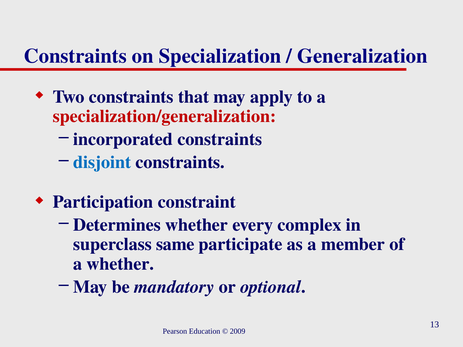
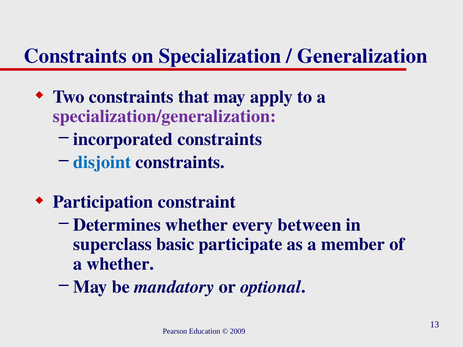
specialization/generalization colour: red -> purple
complex: complex -> between
same: same -> basic
